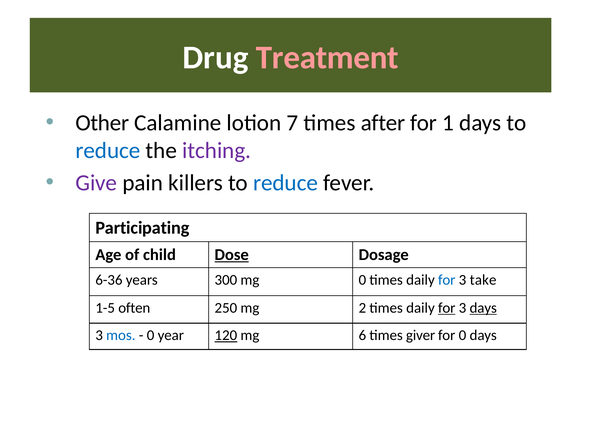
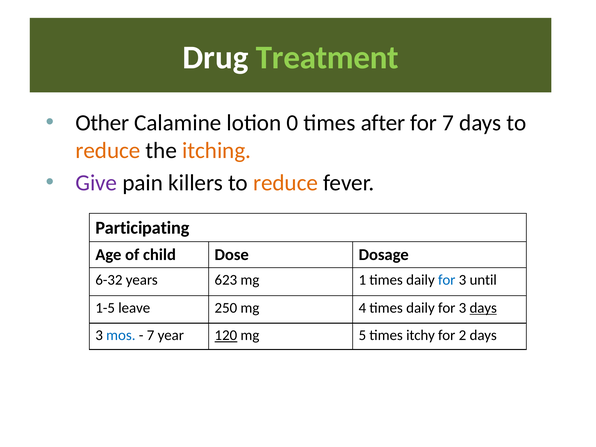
Treatment colour: pink -> light green
7: 7 -> 0
for 1: 1 -> 7
reduce at (108, 151) colour: blue -> orange
itching colour: purple -> orange
reduce at (286, 183) colour: blue -> orange
Dose underline: present -> none
6-36: 6-36 -> 6-32
300: 300 -> 623
mg 0: 0 -> 1
take: take -> until
often: often -> leave
2: 2 -> 4
for at (447, 308) underline: present -> none
0 at (151, 335): 0 -> 7
6: 6 -> 5
giver: giver -> itchy
for 0: 0 -> 2
